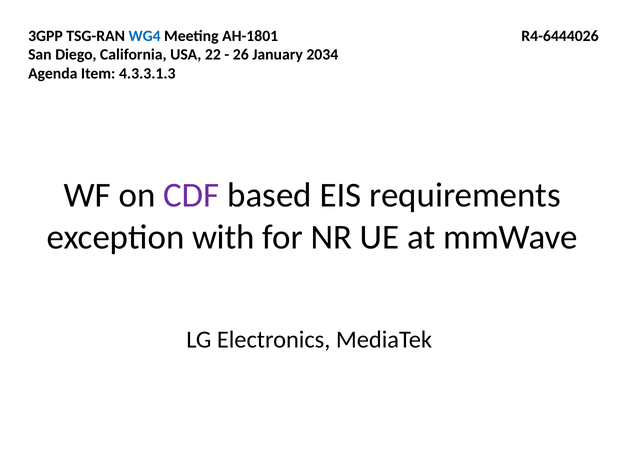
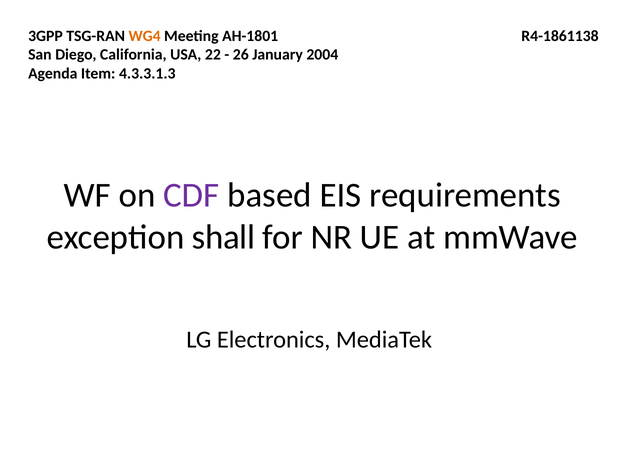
WG4 colour: blue -> orange
R4-6444026: R4-6444026 -> R4-1861138
2034: 2034 -> 2004
with: with -> shall
